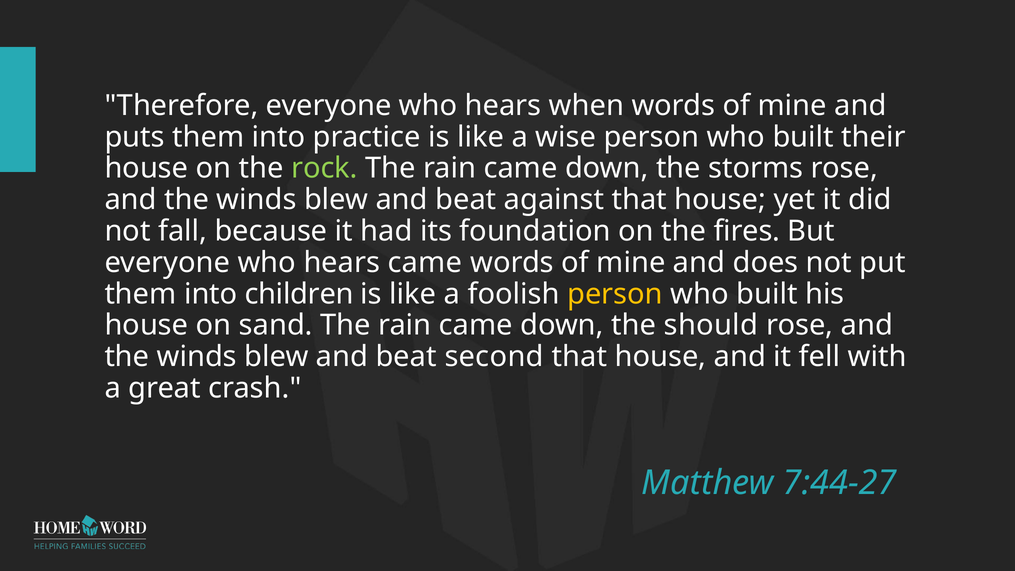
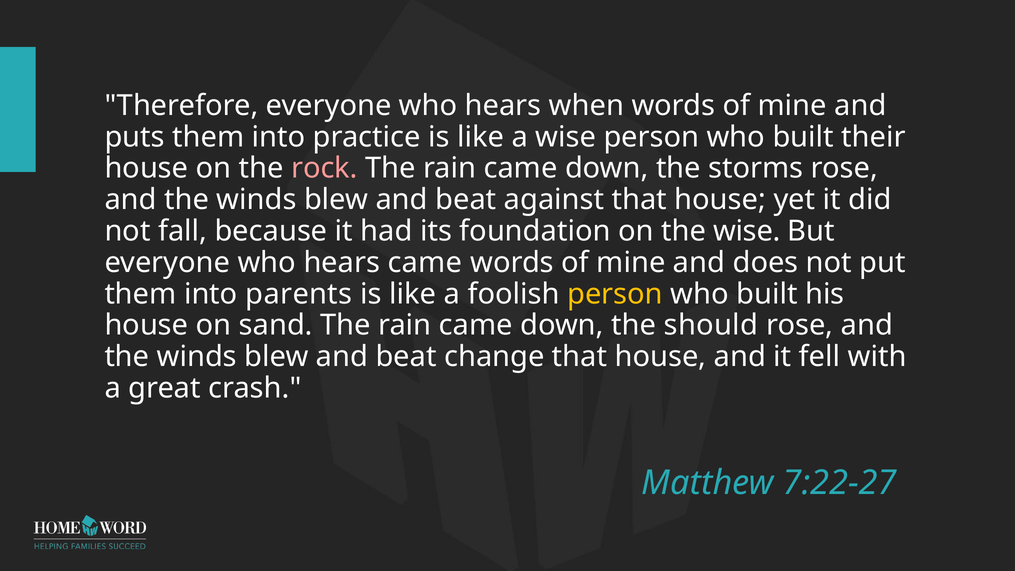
rock colour: light green -> pink
the fires: fires -> wise
children: children -> parents
second: second -> change
7:44-27: 7:44-27 -> 7:22-27
